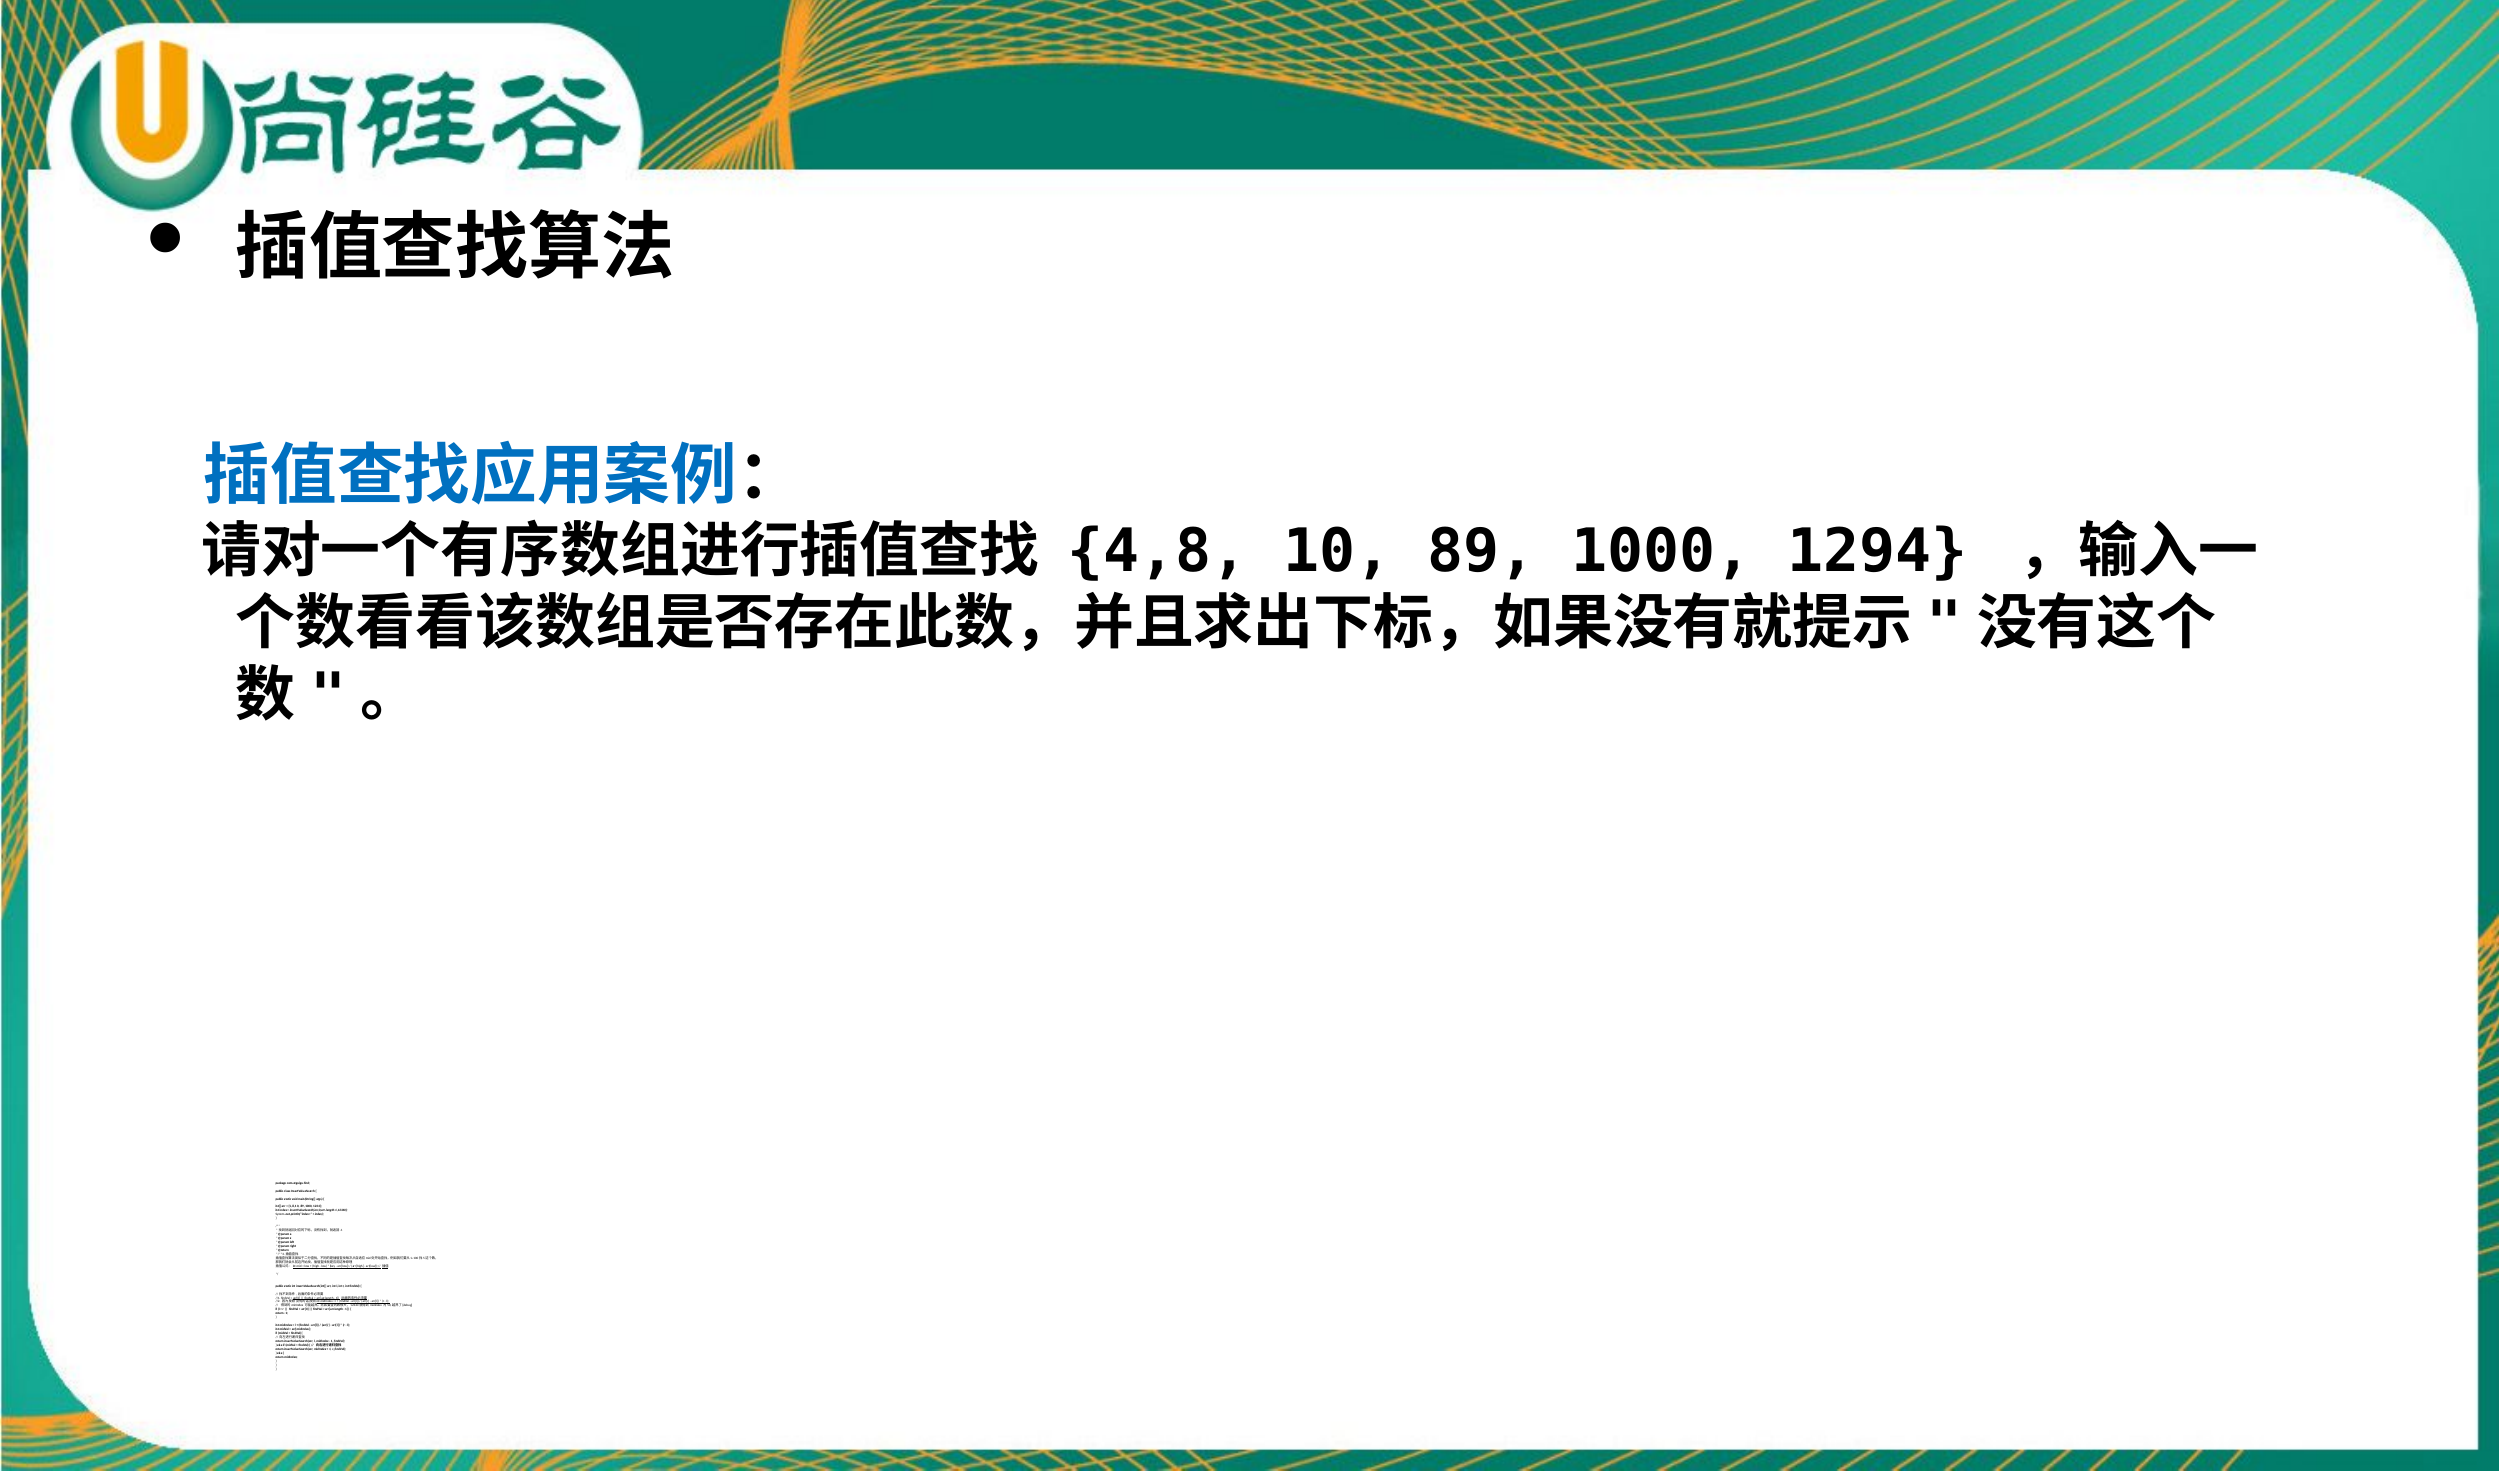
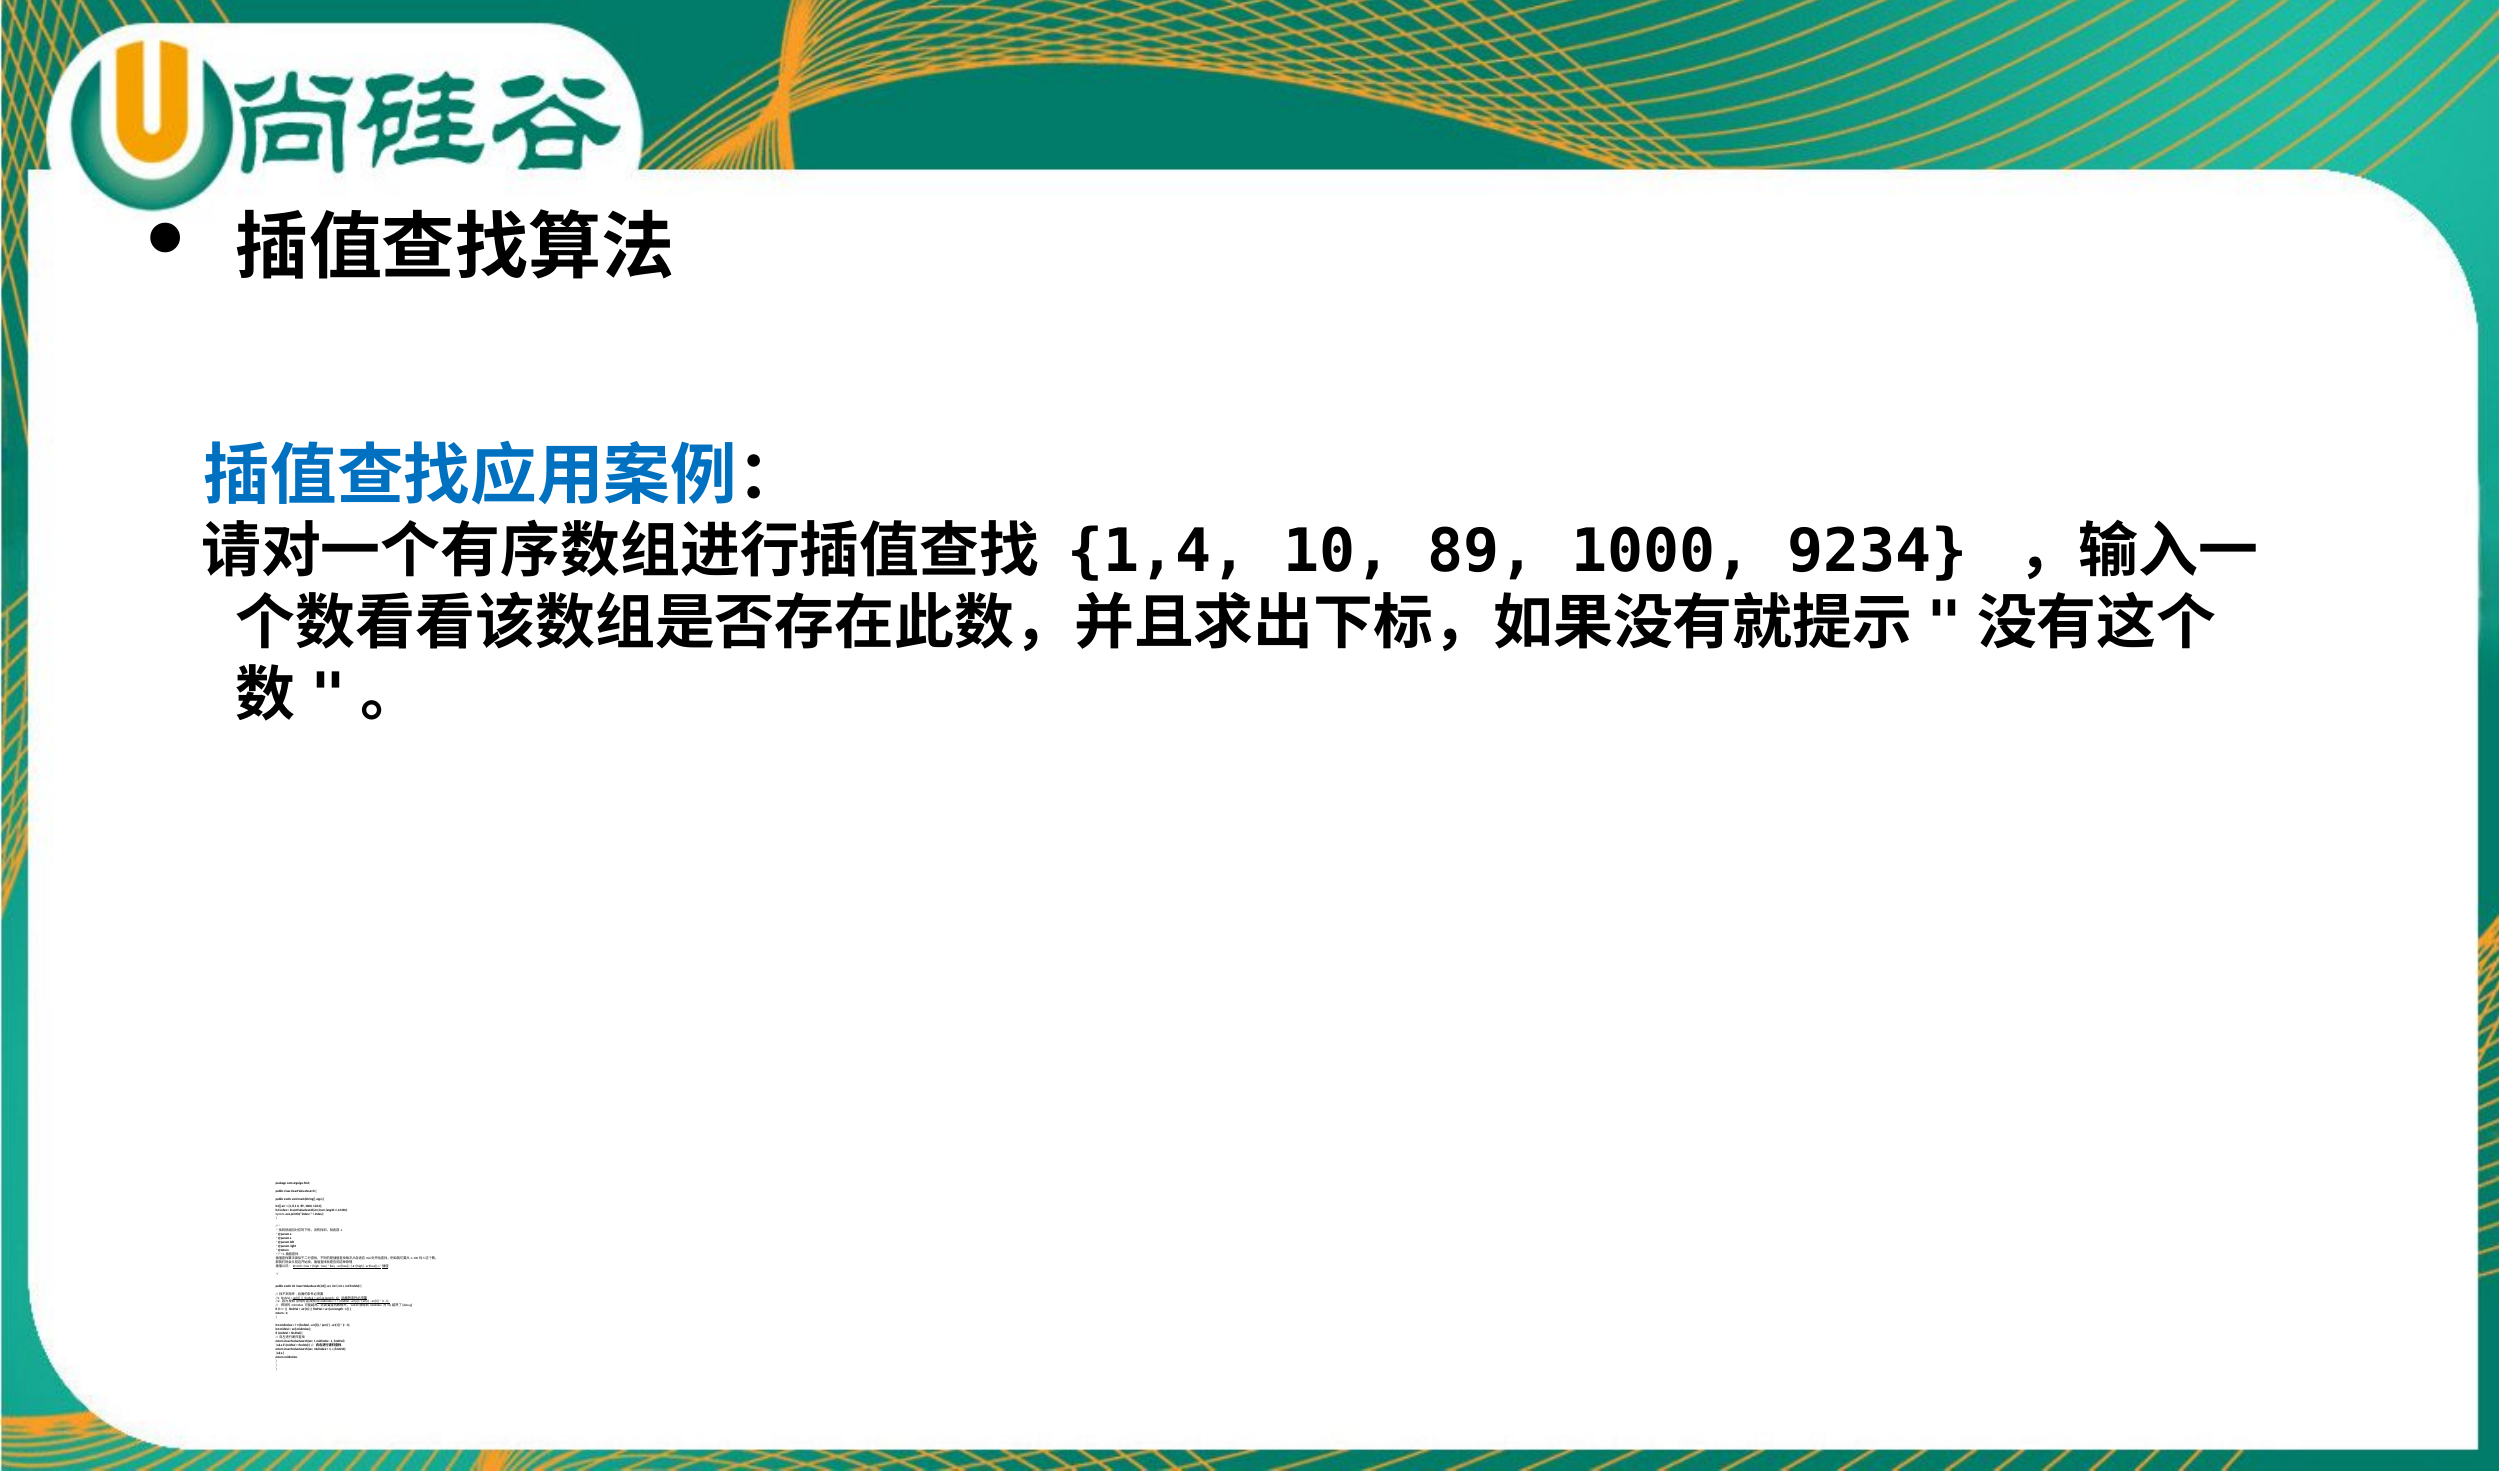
4,8: 4,8 -> 1,4
1294: 1294 -> 9234
